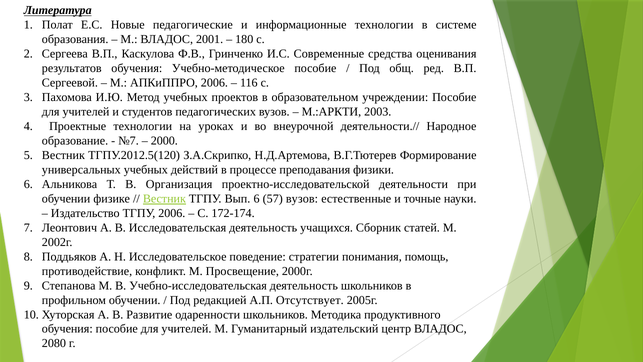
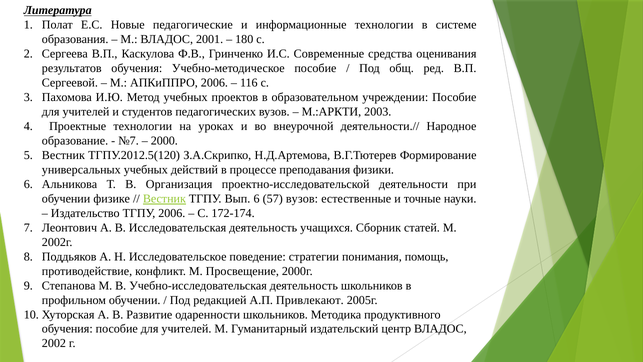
Отсутствует: Отсутствует -> Привлекают
2080: 2080 -> 2002
